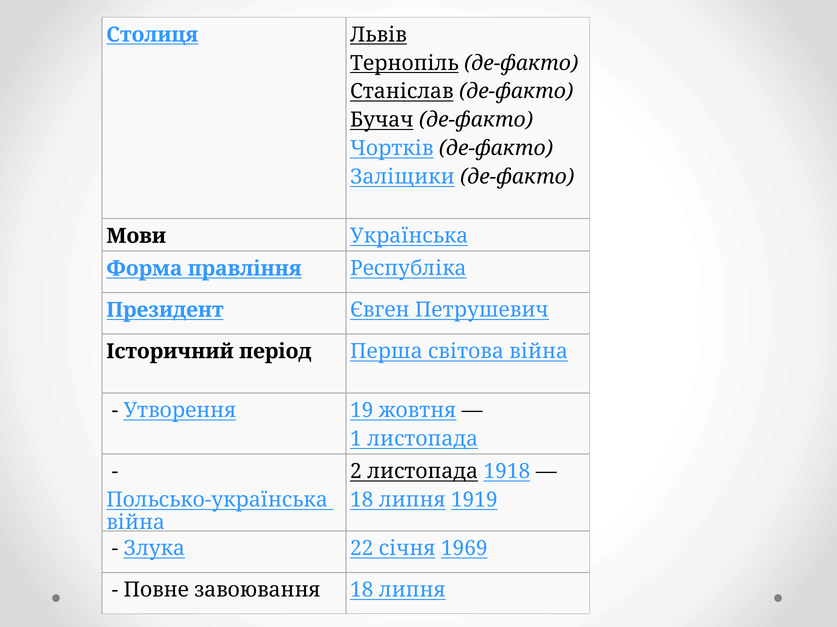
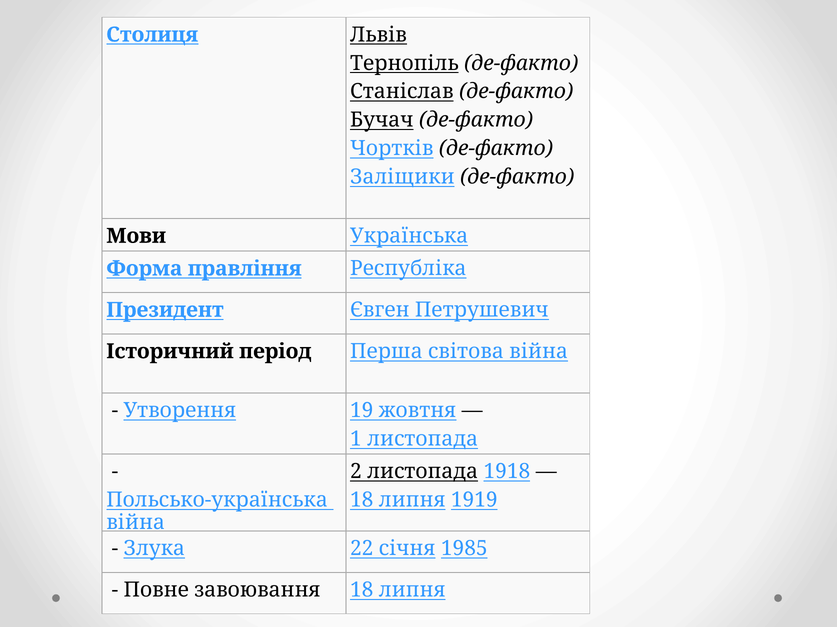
1969: 1969 -> 1985
